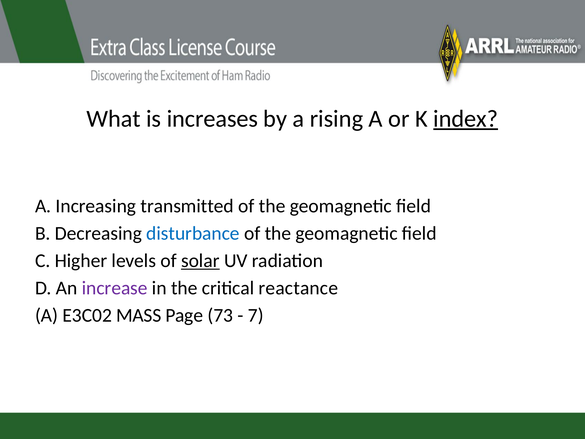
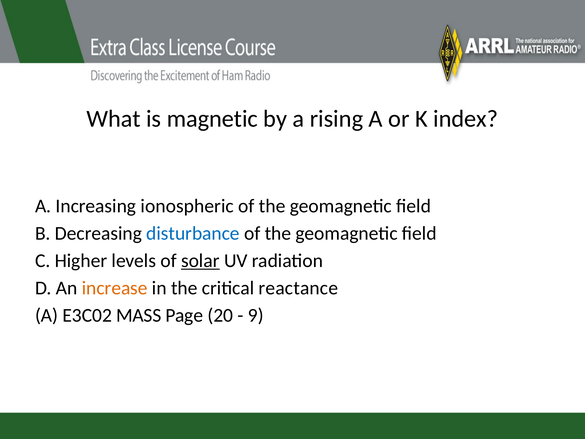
increases: increases -> magnetic
index underline: present -> none
transmitted: transmitted -> ionospheric
increase colour: purple -> orange
73: 73 -> 20
7: 7 -> 9
